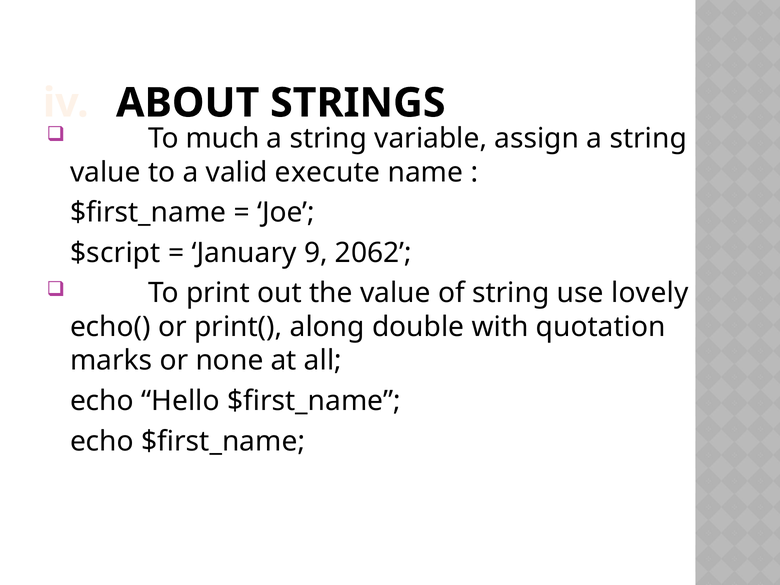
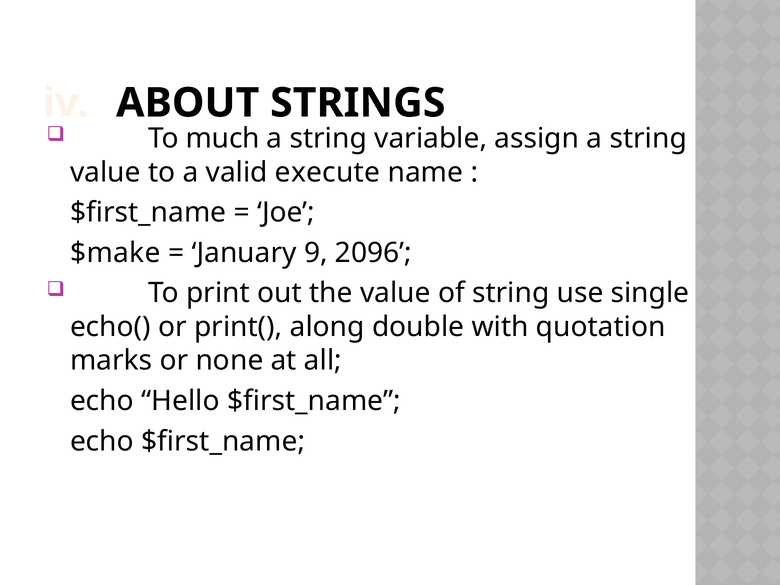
$script: $script -> $make
2062: 2062 -> 2096
lovely: lovely -> single
